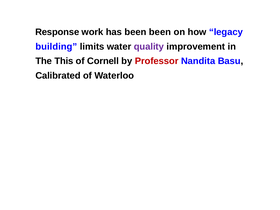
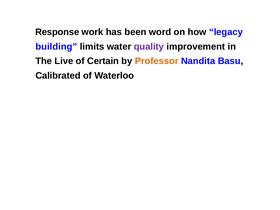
been been: been -> word
This: This -> Live
Cornell: Cornell -> Certain
Professor colour: red -> orange
